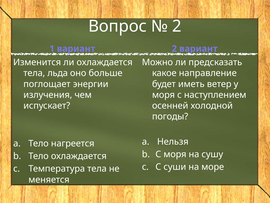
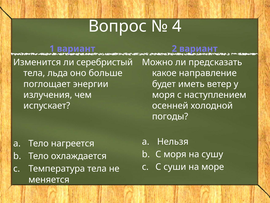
2 at (177, 26): 2 -> 4
ли охлаждается: охлаждается -> серебристый
